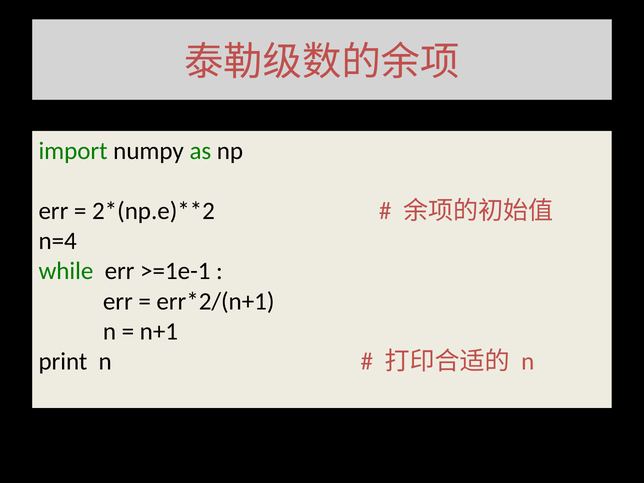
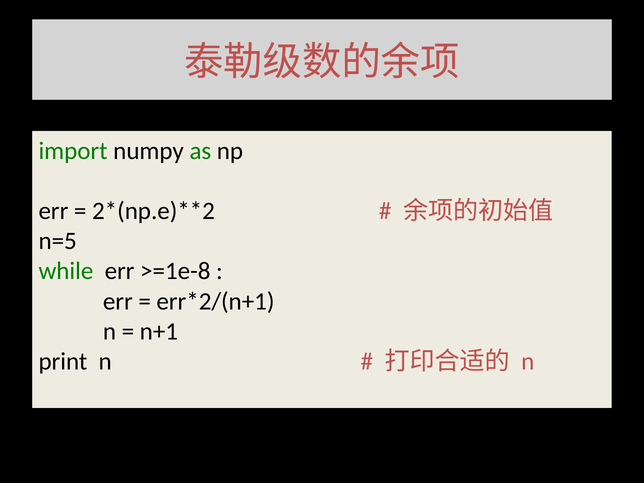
n=4: n=4 -> n=5
>=1e-1: >=1e-1 -> >=1e-8
